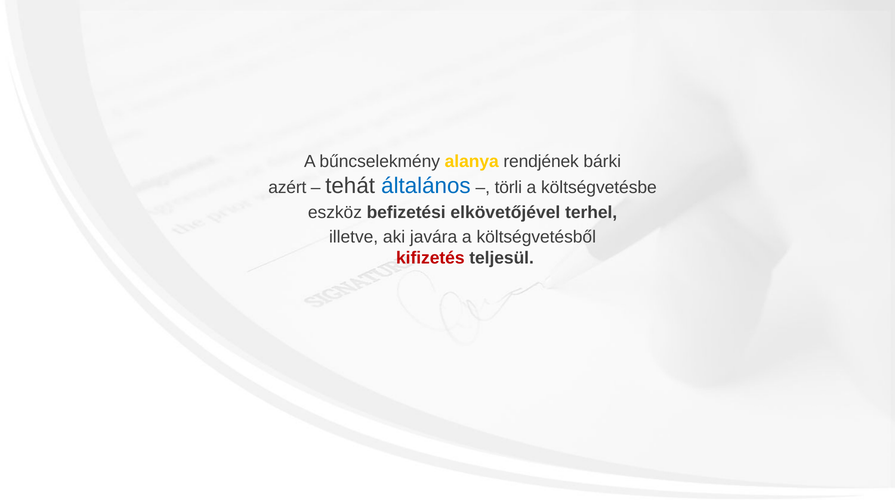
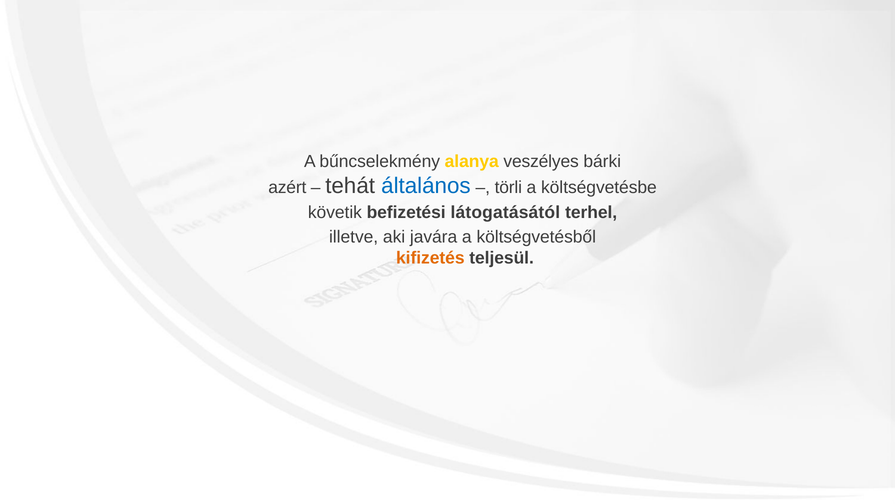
rendjének: rendjének -> veszélyes
eszköz: eszköz -> követik
elkövetőjével: elkövetőjével -> látogatásától
kifizetés colour: red -> orange
